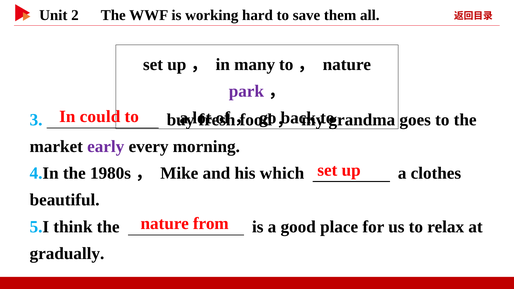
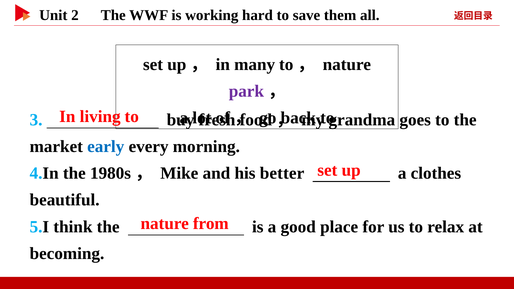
could: could -> living
early colour: purple -> blue
which: which -> better
gradually: gradually -> becoming
